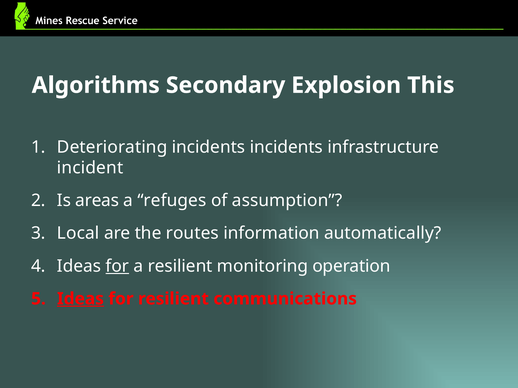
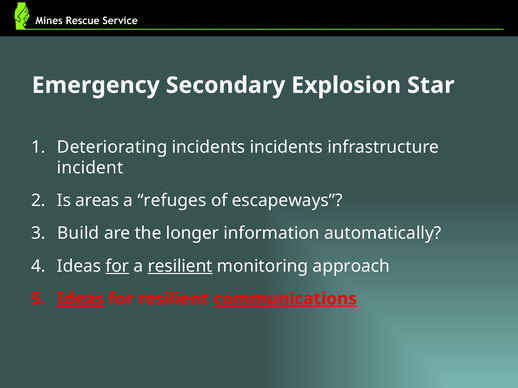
Algorithms: Algorithms -> Emergency
This: This -> Star
assumption: assumption -> escapeways
Local: Local -> Build
routes: routes -> longer
resilient at (180, 266) underline: none -> present
operation: operation -> approach
communications underline: none -> present
